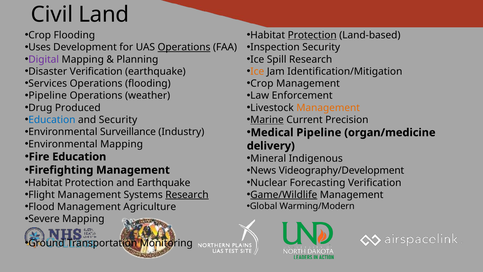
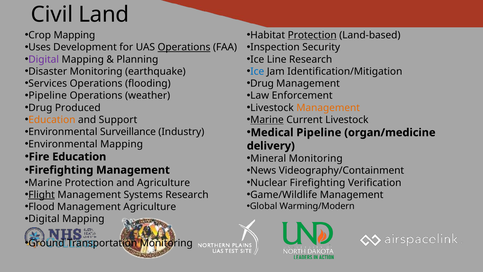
Crop Flooding: Flooding -> Mapping
Spill: Spill -> Line
Disaster Verification: Verification -> Monitoring
Ice at (257, 71) colour: orange -> blue
Crop at (262, 83): Crop -> Drug
Education at (52, 120) colour: blue -> orange
and Security: Security -> Support
Current Precision: Precision -> Livestock
Mineral Indigenous: Indigenous -> Monitoring
Videography/Development: Videography/Development -> Videography/Containment
Habitat at (45, 182): Habitat -> Marine
and Earthquake: Earthquake -> Agriculture
Nuclear Forecasting: Forecasting -> Firefighting
Flight underline: none -> present
Research at (187, 195) underline: present -> none
Game/Wildlife underline: present -> none
Severe at (44, 219): Severe -> Digital
